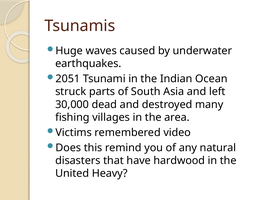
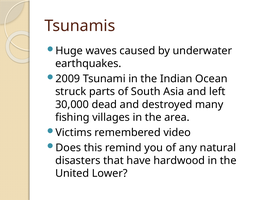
2051: 2051 -> 2009
Heavy: Heavy -> Lower
